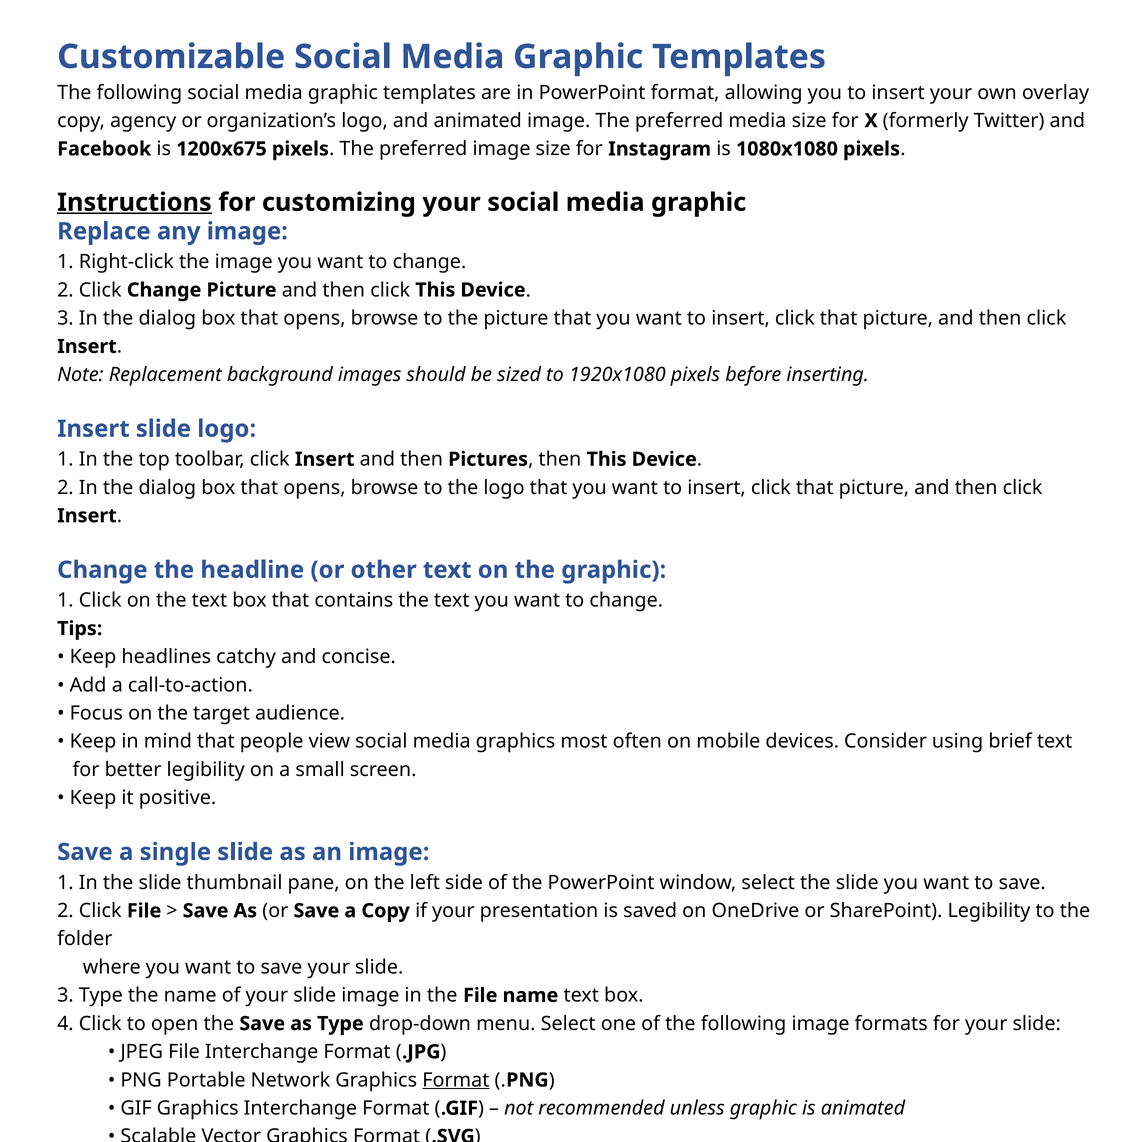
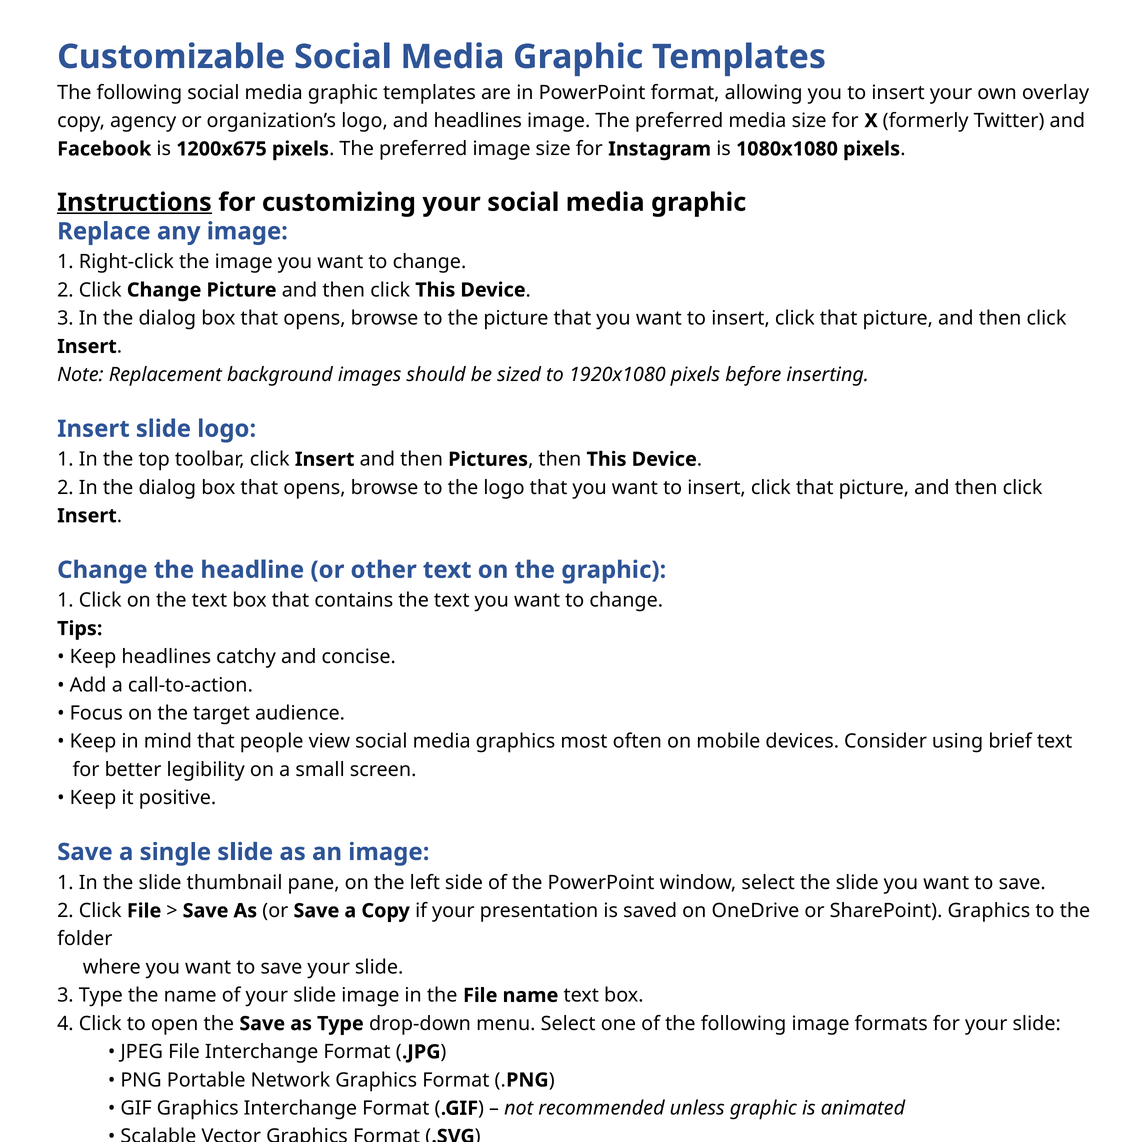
and animated: animated -> headlines
SharePoint Legibility: Legibility -> Graphics
Format at (456, 1080) underline: present -> none
